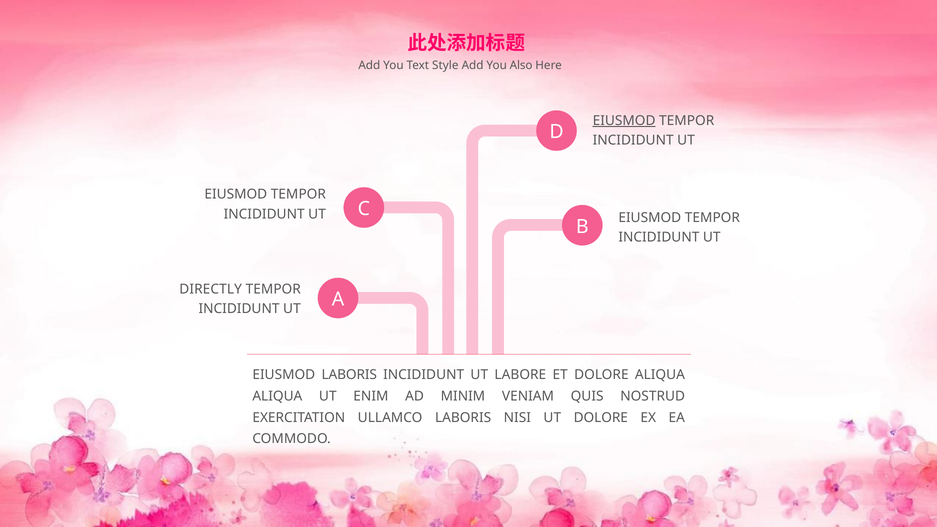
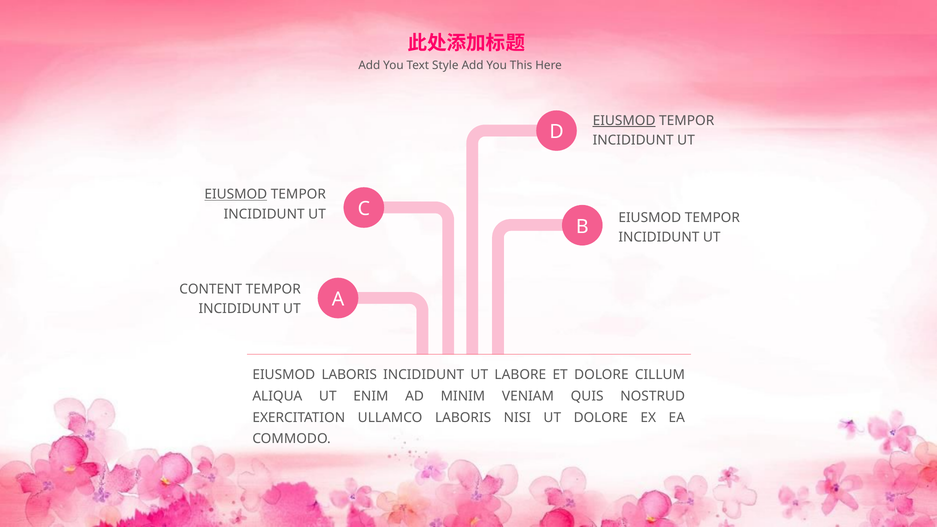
Also: Also -> This
EIUSMOD at (236, 194) underline: none -> present
DIRECTLY: DIRECTLY -> CONTENT
DOLORE ALIQUA: ALIQUA -> CILLUM
